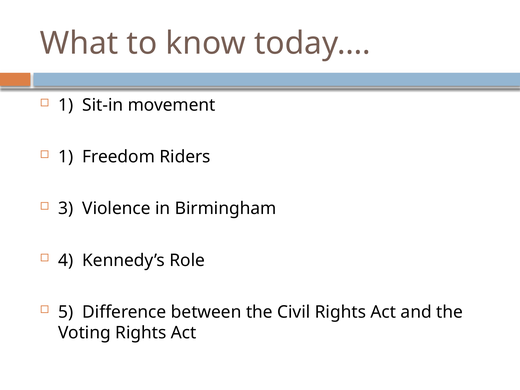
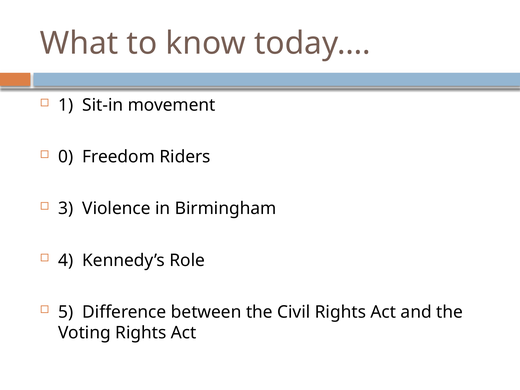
1 at (66, 157): 1 -> 0
